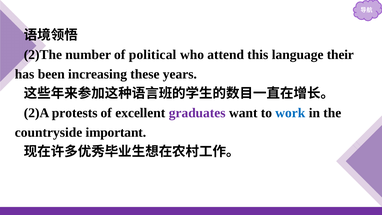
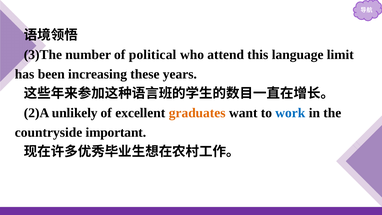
2)The: 2)The -> 3)The
their: their -> limit
protests: protests -> unlikely
graduates colour: purple -> orange
